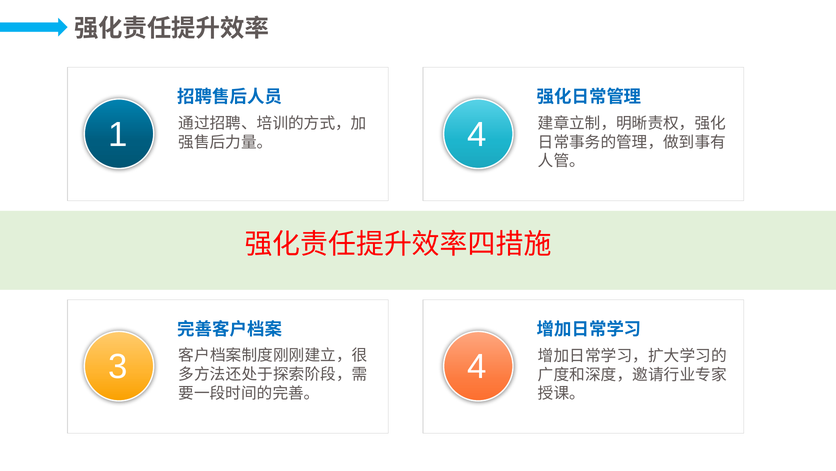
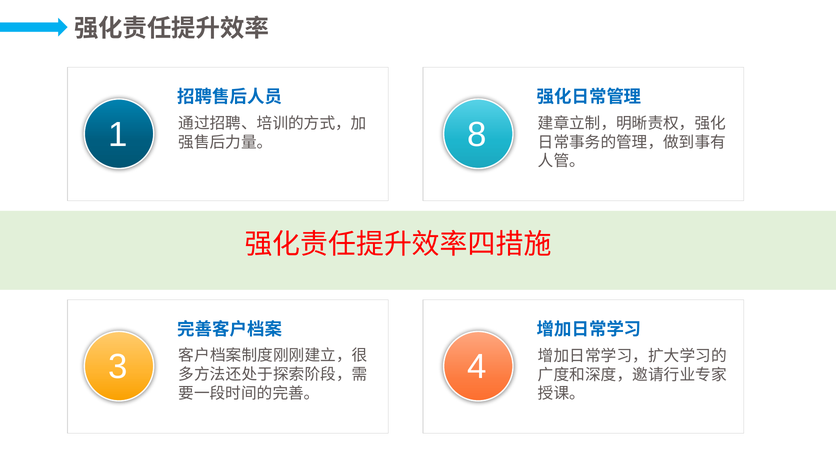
4 at (477, 134): 4 -> 8
